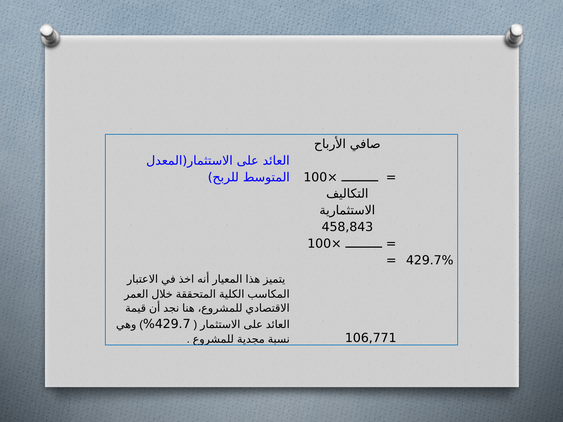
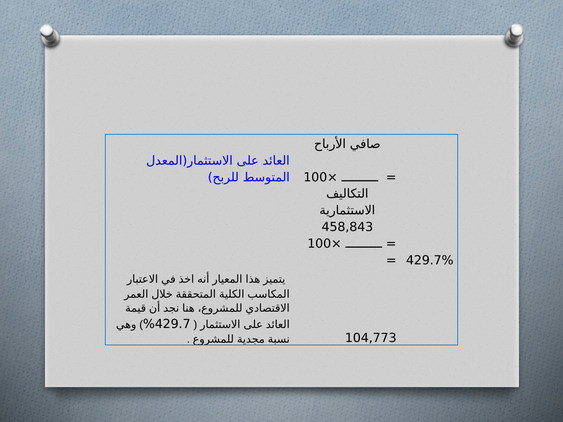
106,771: 106,771 -> 104,773
